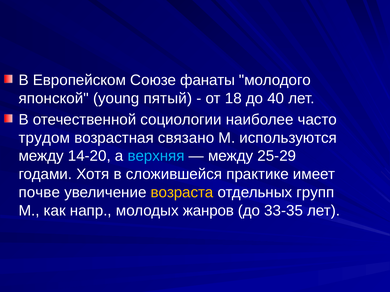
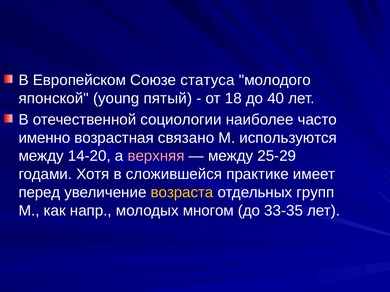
фанаты: фанаты -> статуса
трудом: трудом -> именно
верхняя colour: light blue -> pink
почве: почве -> перед
жанров: жанров -> многом
